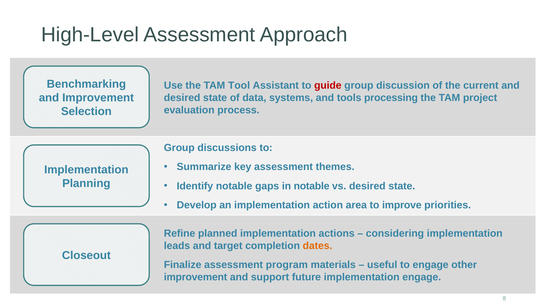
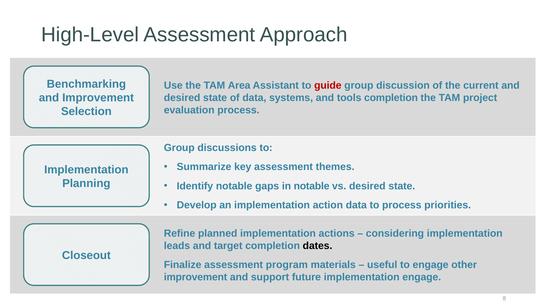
Tool: Tool -> Area
tools processing: processing -> completion
action area: area -> data
to improve: improve -> process
dates colour: orange -> black
